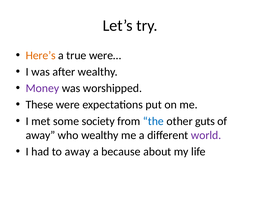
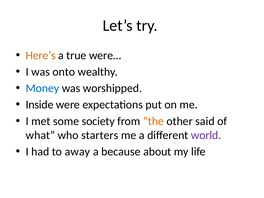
after: after -> onto
Money colour: purple -> blue
These: These -> Inside
the colour: blue -> orange
guts: guts -> said
away at (40, 135): away -> what
who wealthy: wealthy -> starters
